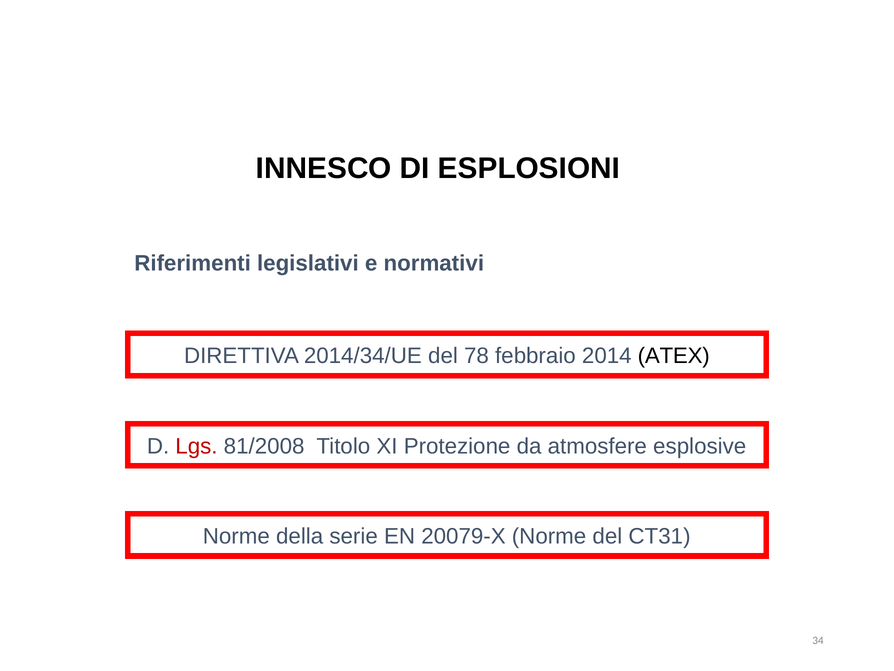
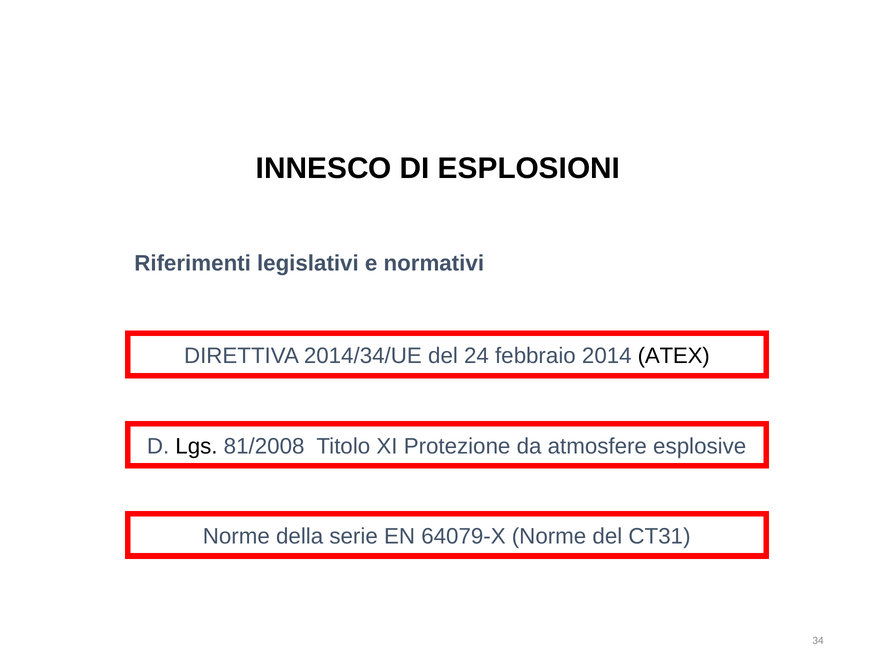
78: 78 -> 24
Lgs colour: red -> black
20079-X: 20079-X -> 64079-X
